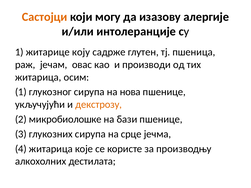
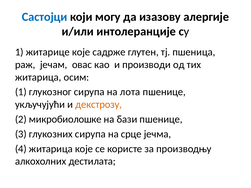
Састојци colour: orange -> blue
житaрицe коју: коју -> које
нова: нова -> лота
